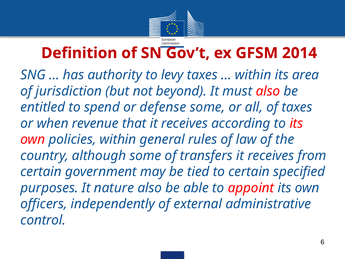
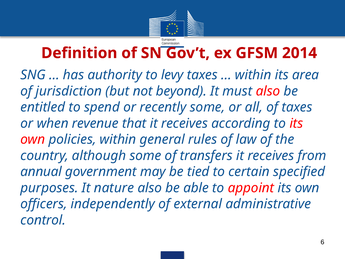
defense: defense -> recently
certain at (41, 172): certain -> annual
